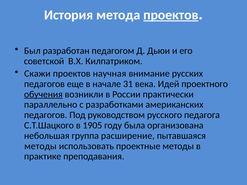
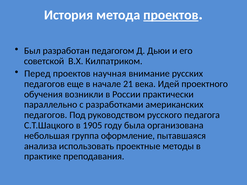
Скажи: Скажи -> Перед
31: 31 -> 21
обучения underline: present -> none
расширение: расширение -> оформление
методы at (40, 146): методы -> анализа
